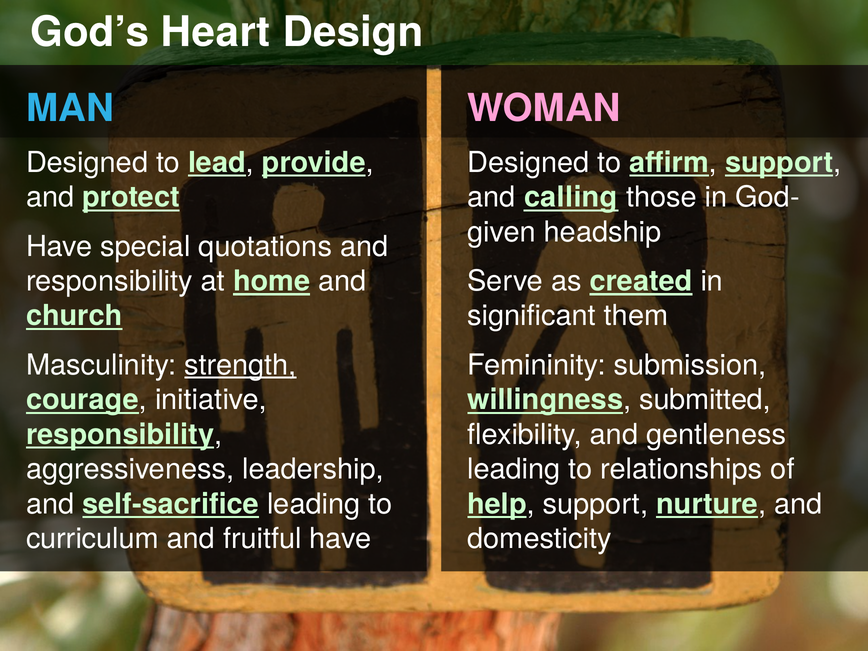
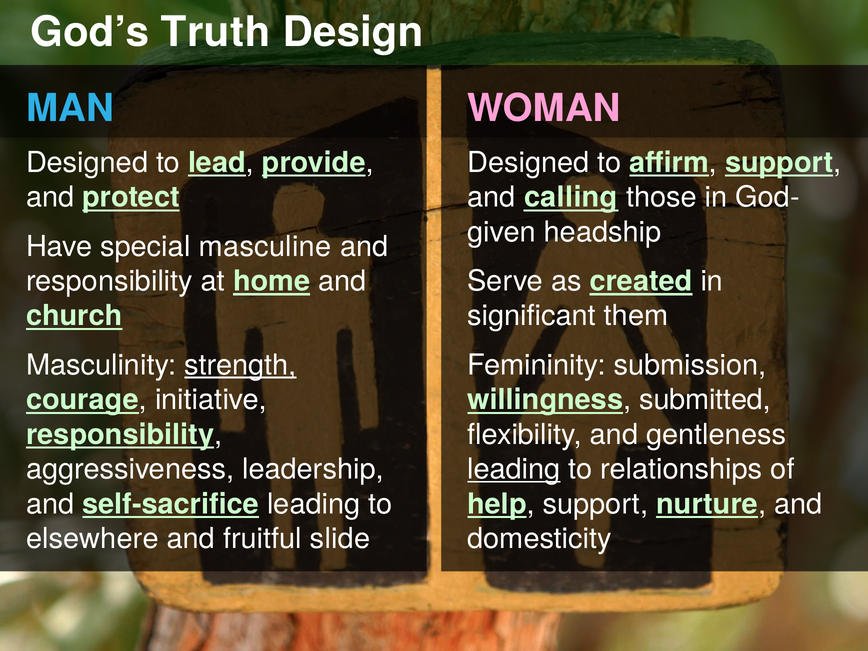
Heart: Heart -> Truth
quotations: quotations -> masculine
leading at (514, 469) underline: none -> present
curriculum: curriculum -> elsewhere
fruitful have: have -> slide
